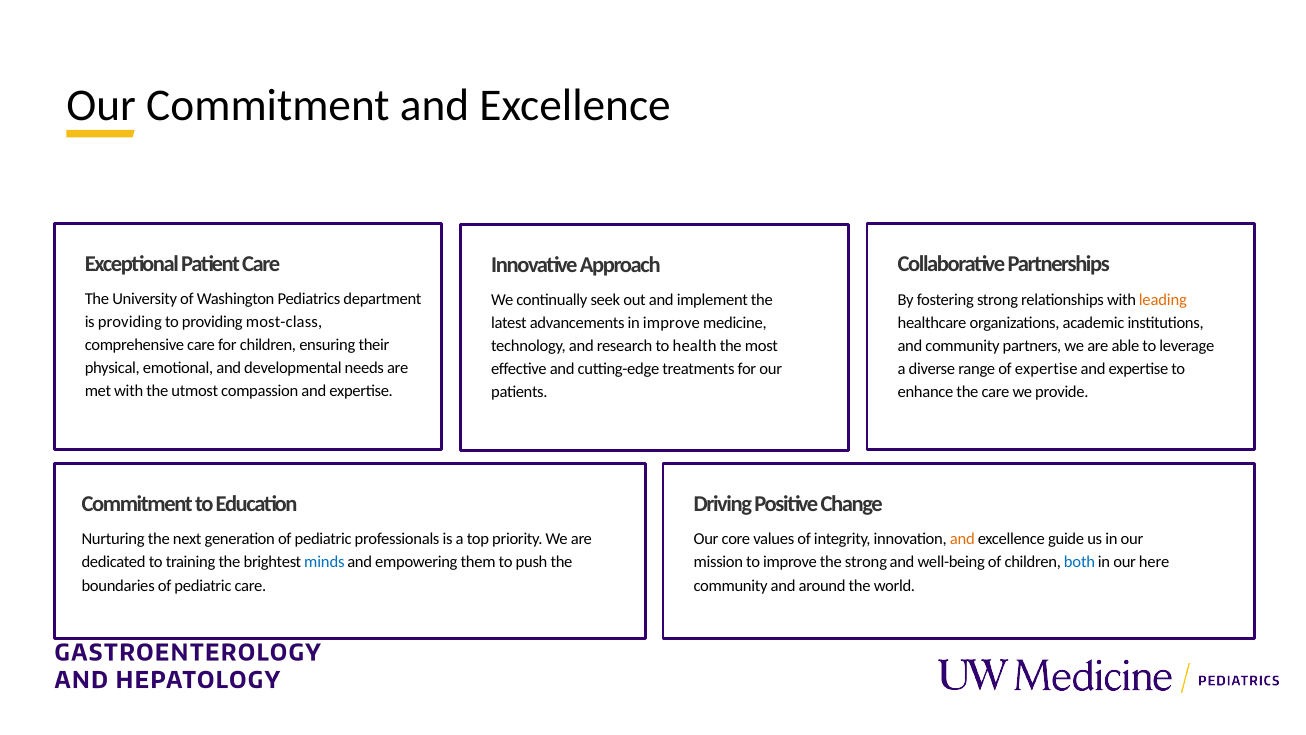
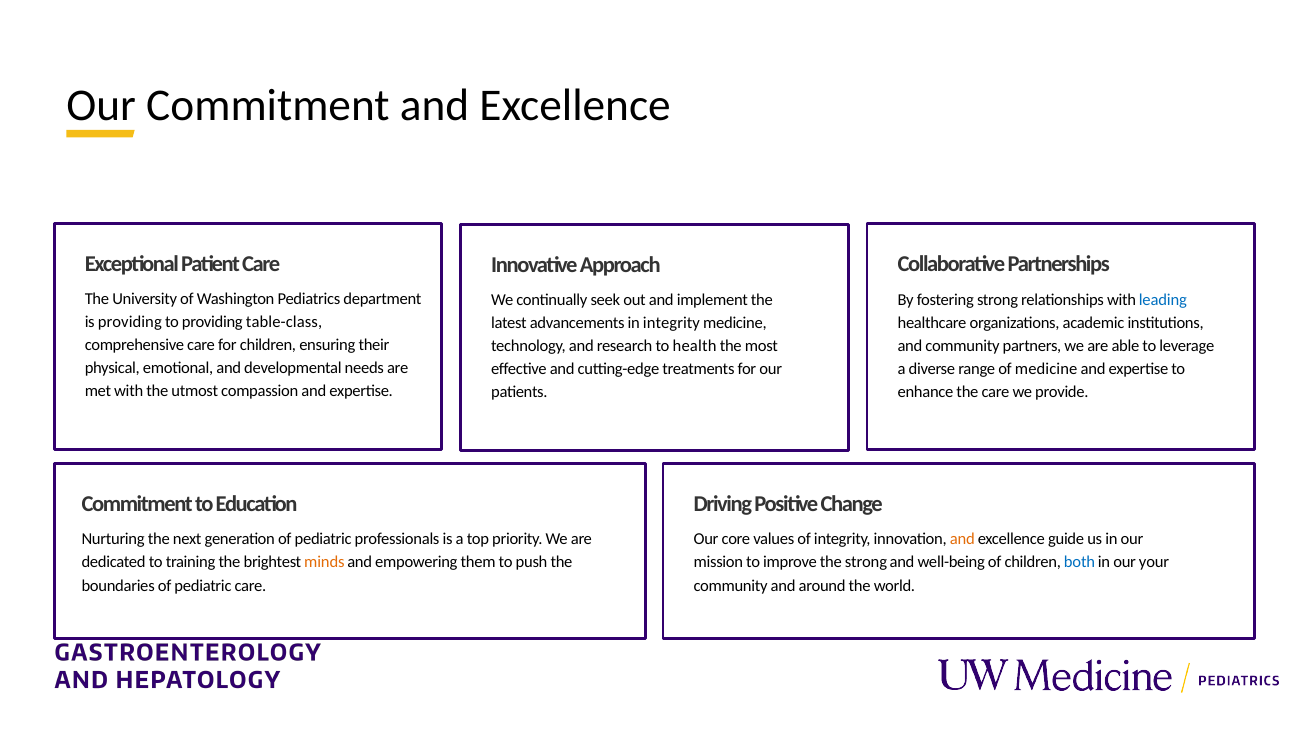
leading colour: orange -> blue
most-class: most-class -> table-class
in improve: improve -> integrity
of expertise: expertise -> medicine
minds colour: blue -> orange
here: here -> your
